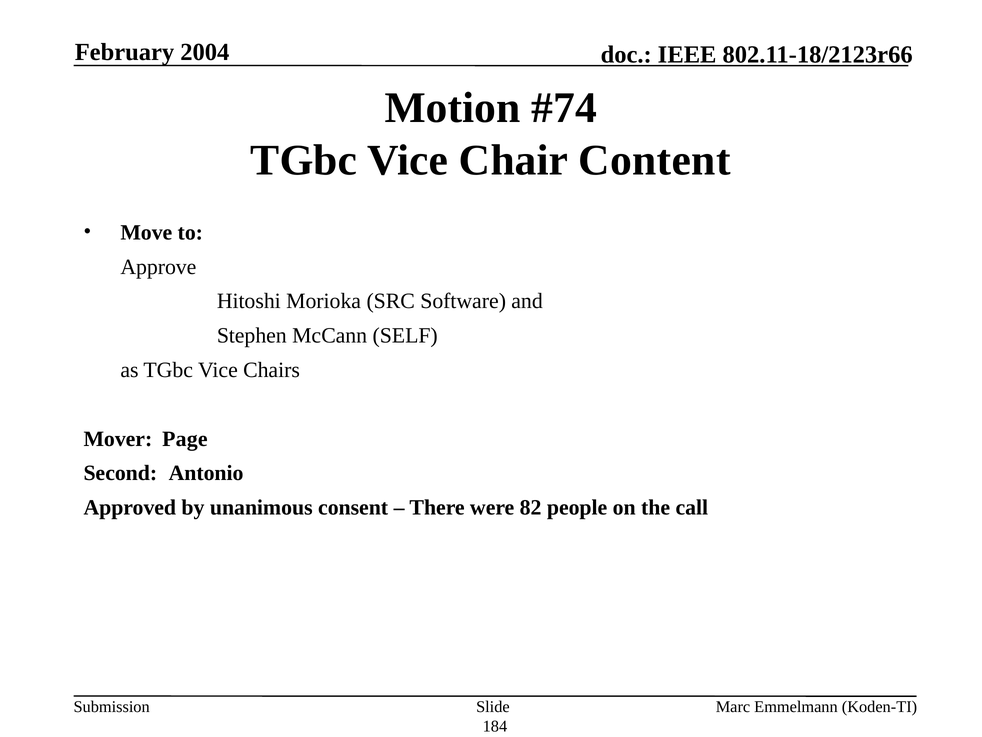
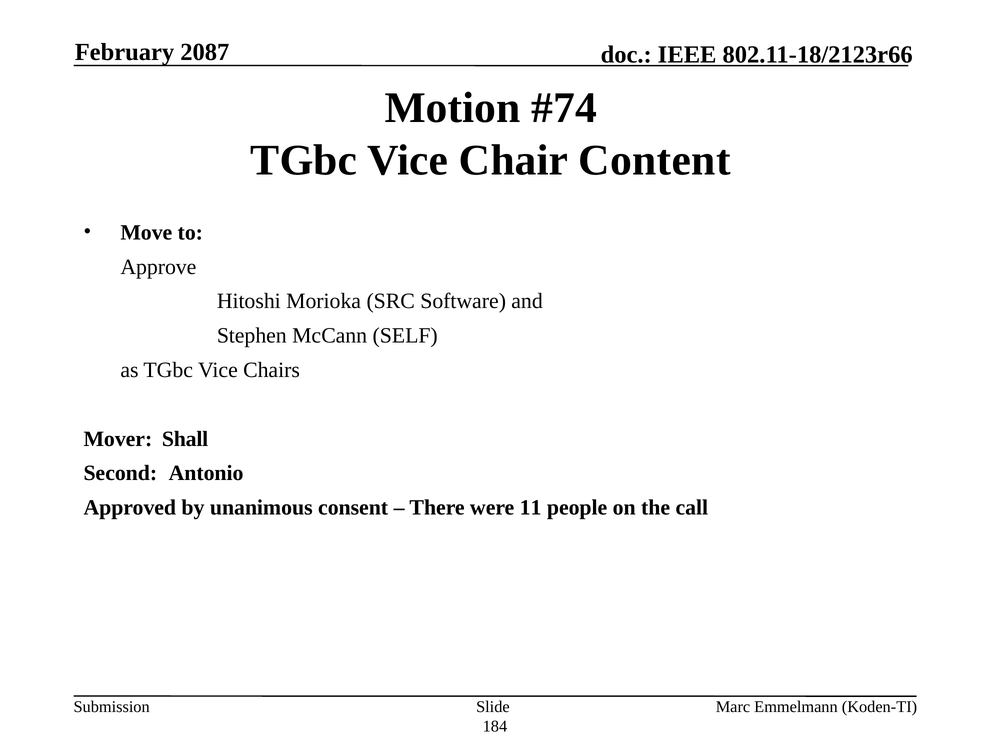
2004: 2004 -> 2087
Page: Page -> Shall
82: 82 -> 11
